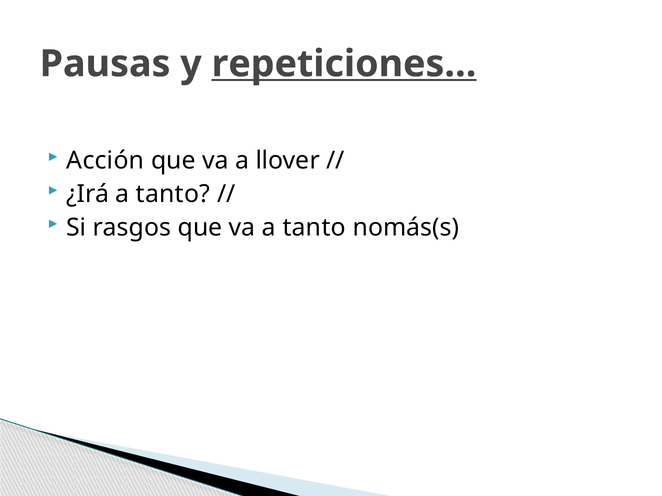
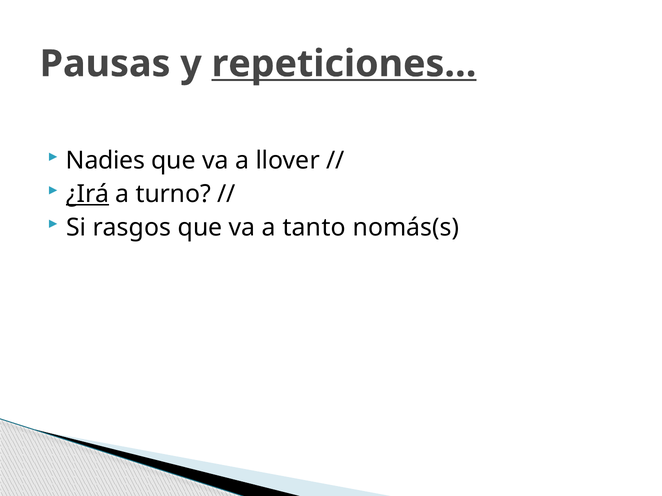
Acción: Acción -> Nadies
¿Irá underline: none -> present
tanto at (173, 194): tanto -> turno
